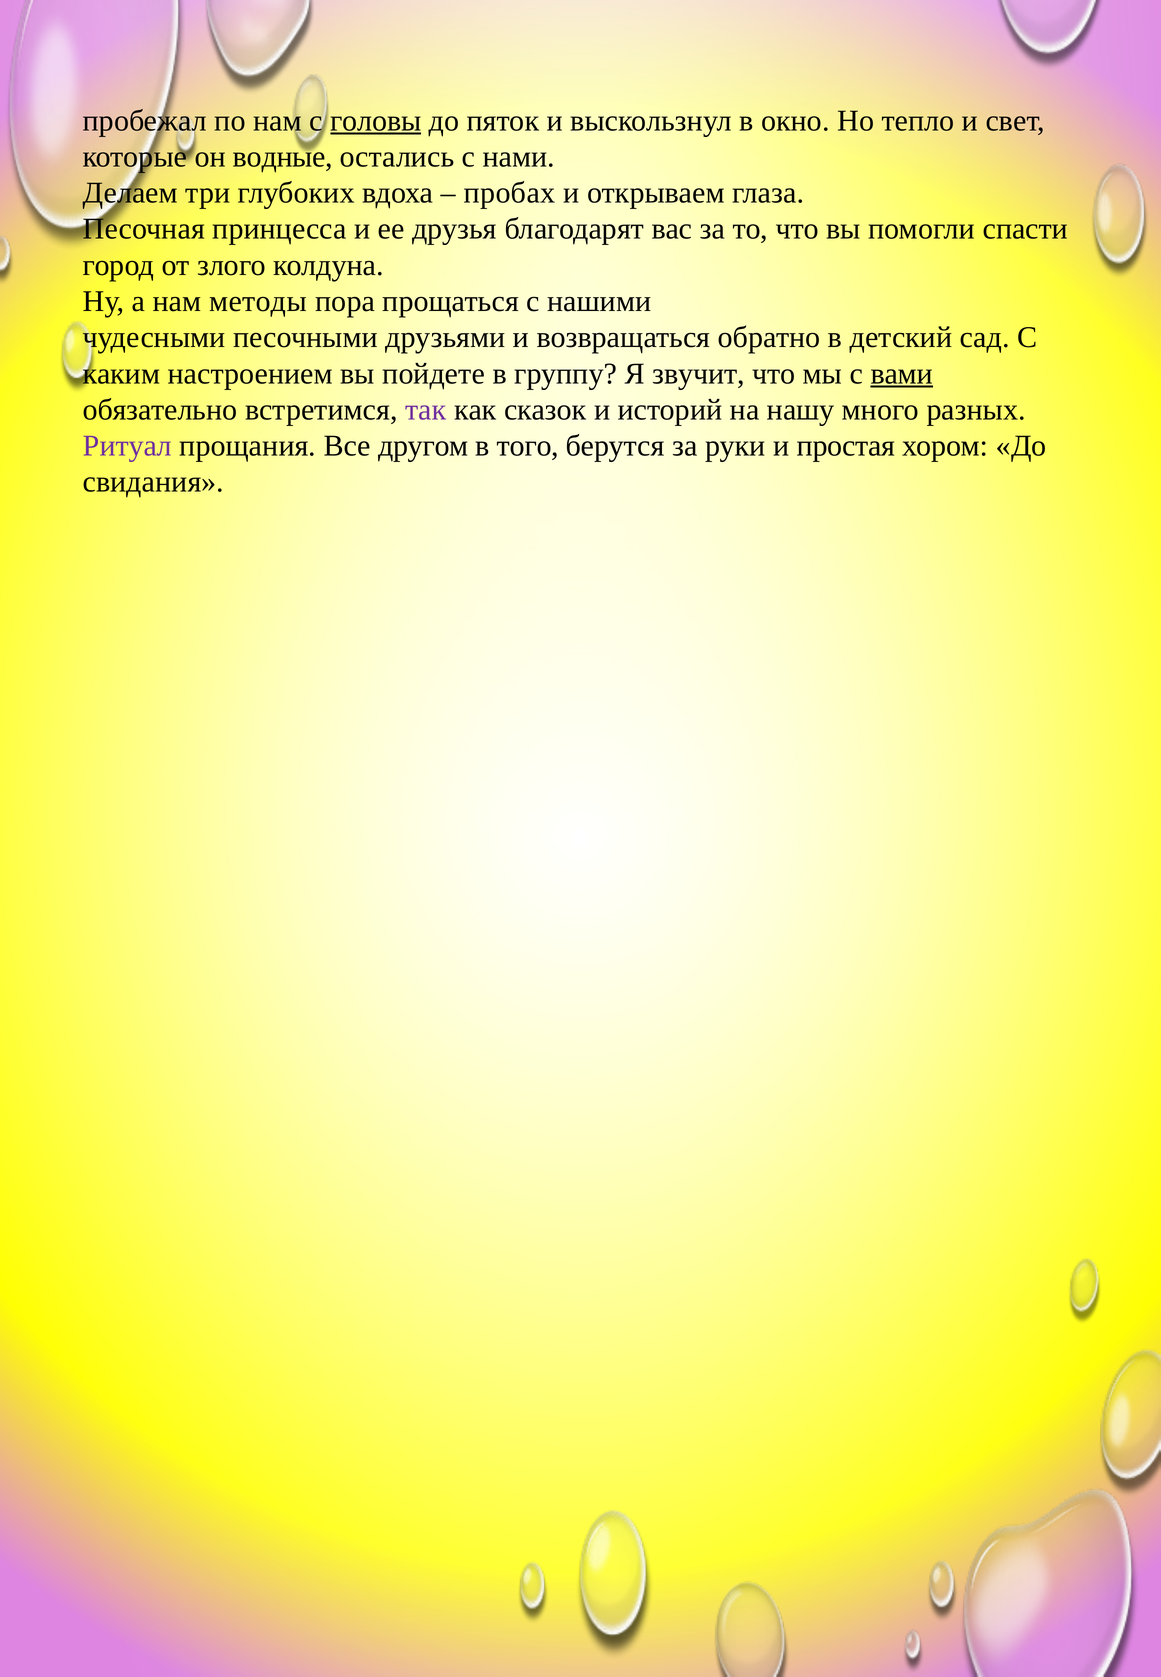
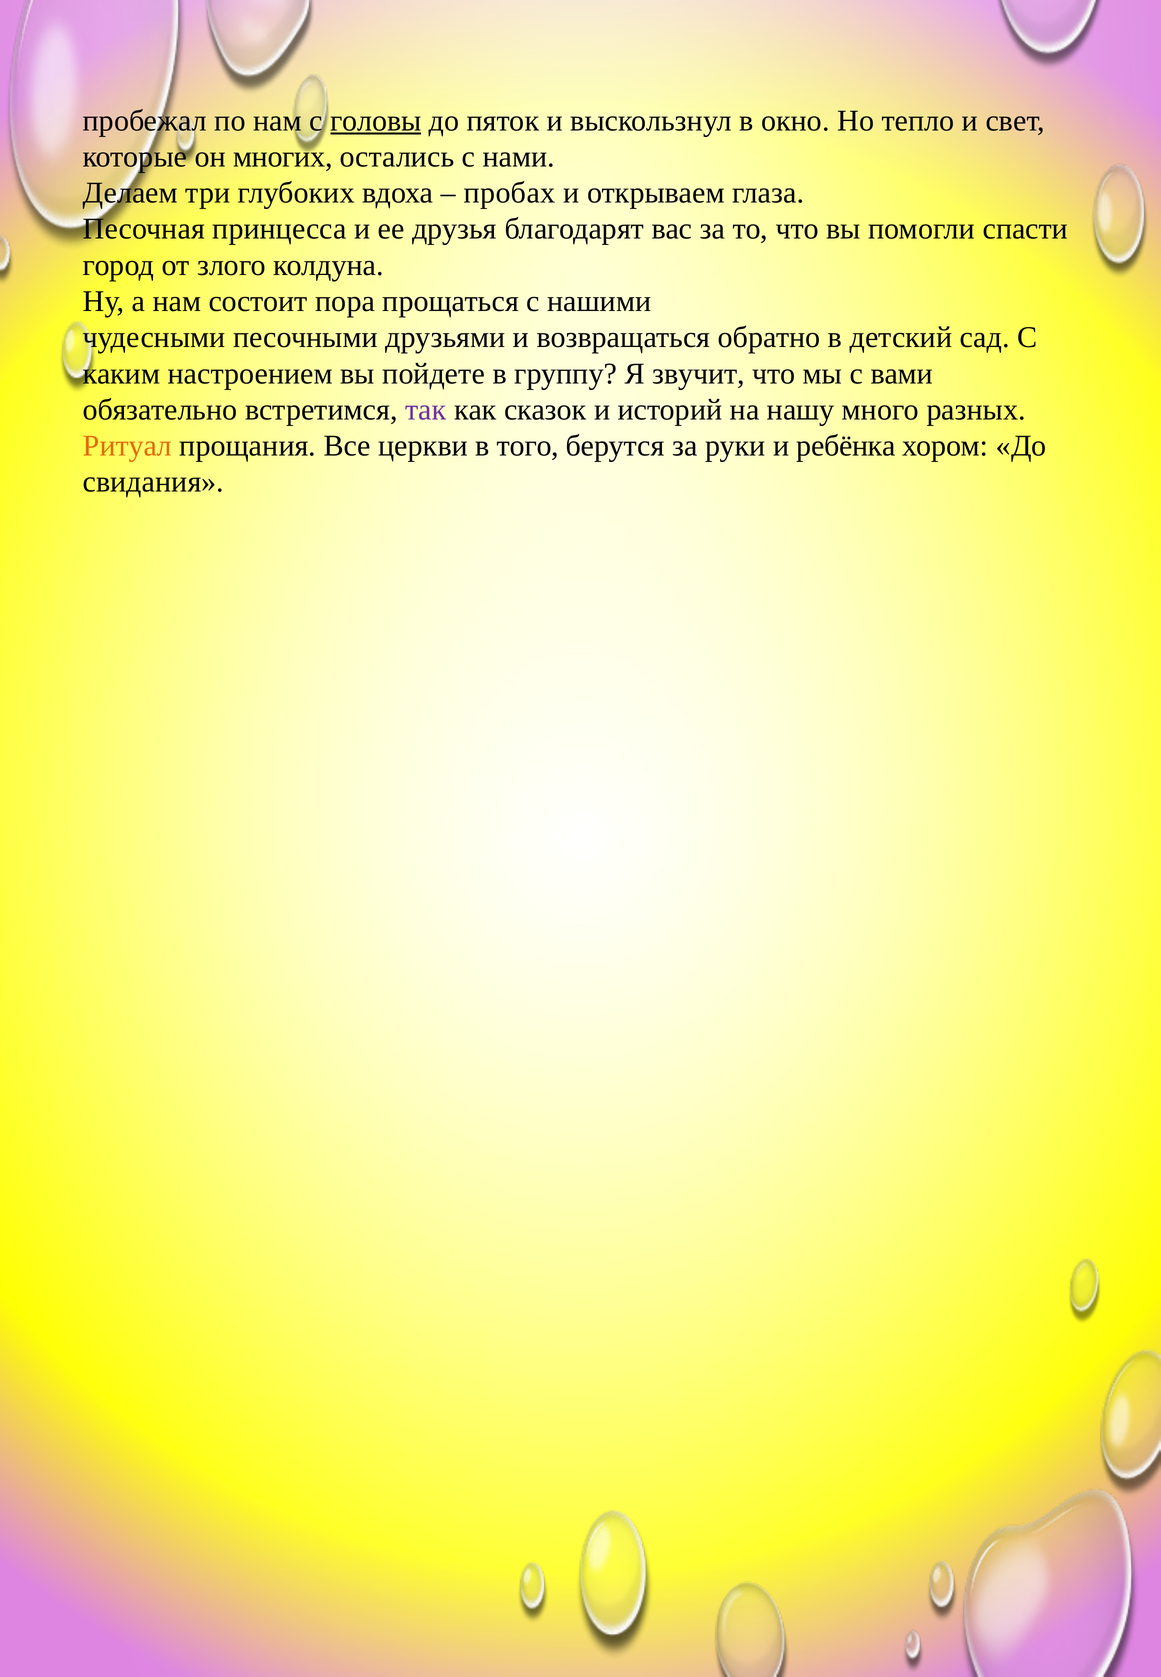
водные: водные -> многих
методы: методы -> состоит
вами underline: present -> none
Ритуал colour: purple -> orange
другом: другом -> церкви
простая: простая -> ребёнка
